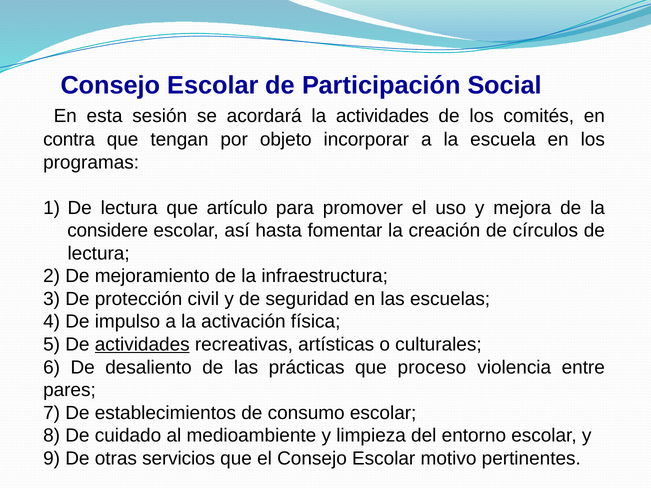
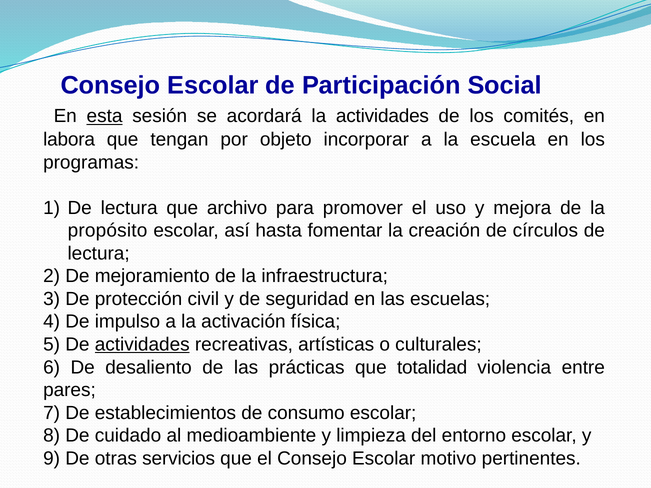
esta underline: none -> present
contra: contra -> labora
artículo: artículo -> archivo
considere: considere -> propósito
proceso: proceso -> totalidad
